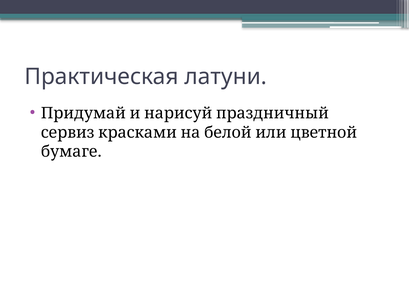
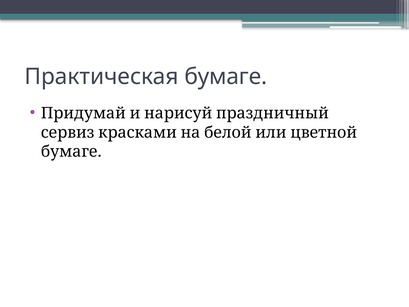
Практическая латуни: латуни -> бумаге
